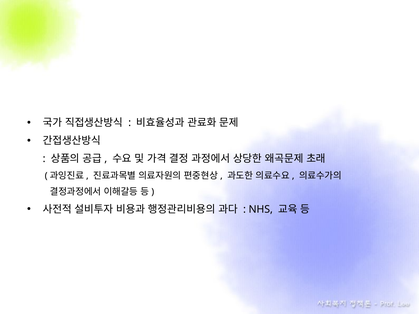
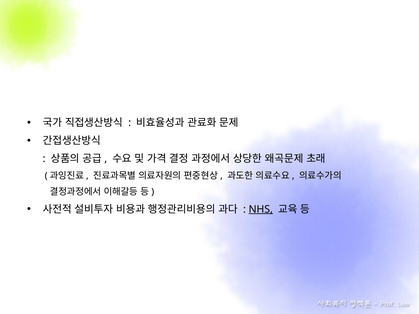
NHS underline: none -> present
